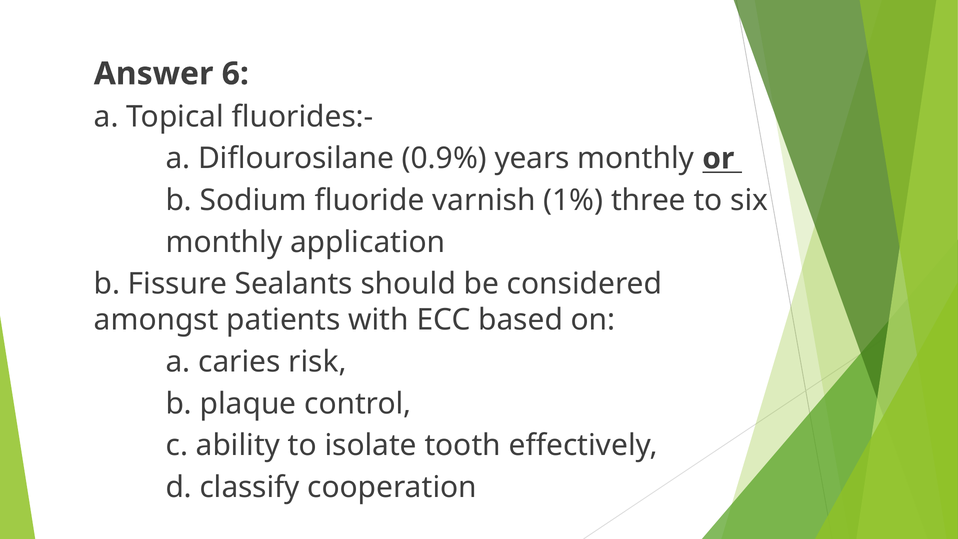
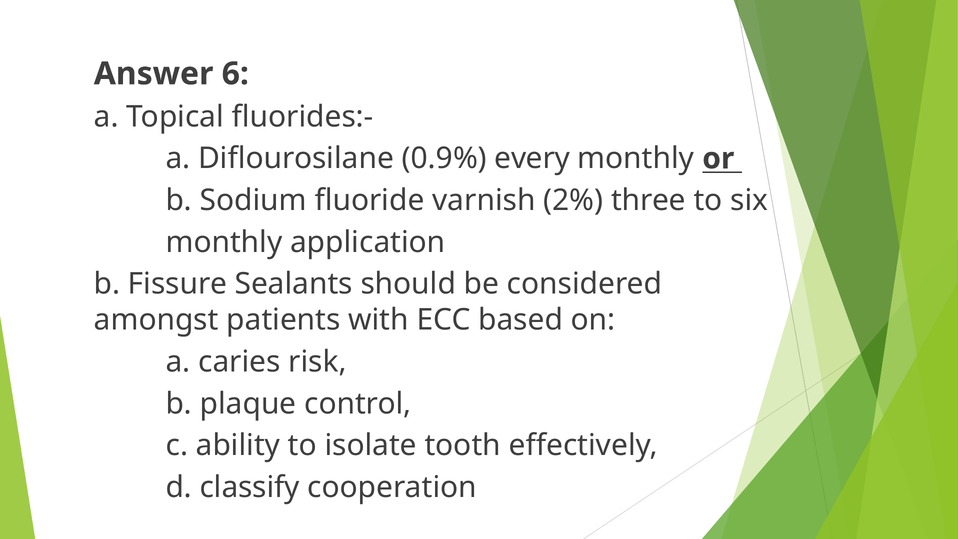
years: years -> every
1%: 1% -> 2%
